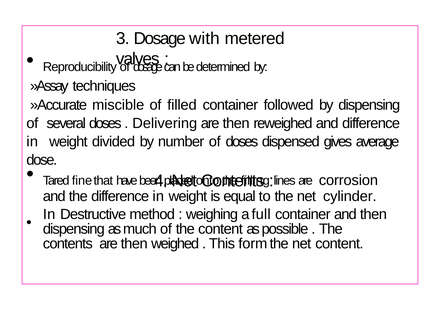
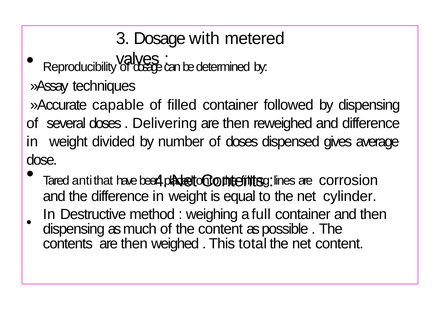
miscible: miscible -> capable
fine: fine -> anti
form: form -> total
